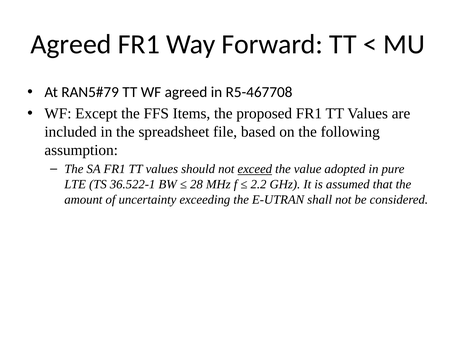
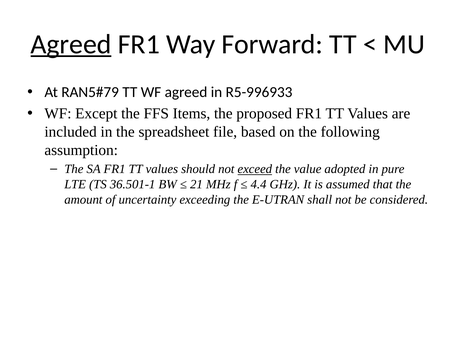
Agreed at (71, 44) underline: none -> present
R5-467708: R5-467708 -> R5-996933
36.522-1: 36.522-1 -> 36.501-1
28: 28 -> 21
2.2: 2.2 -> 4.4
